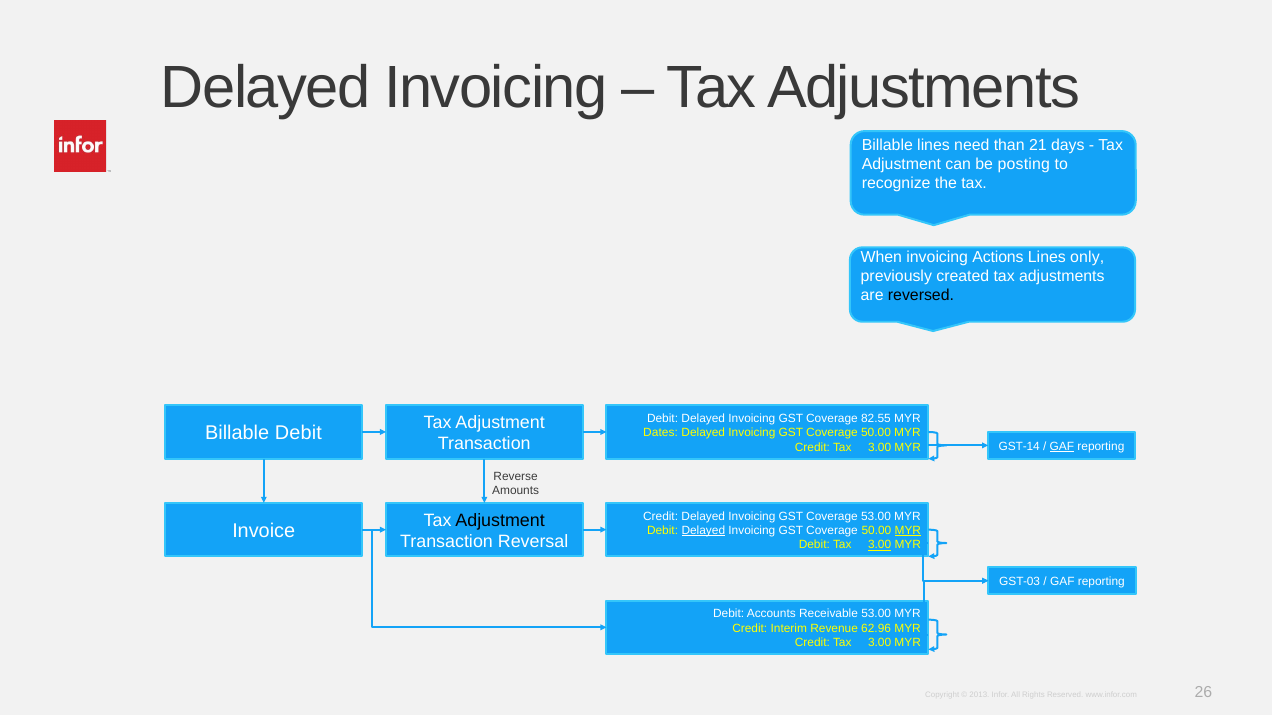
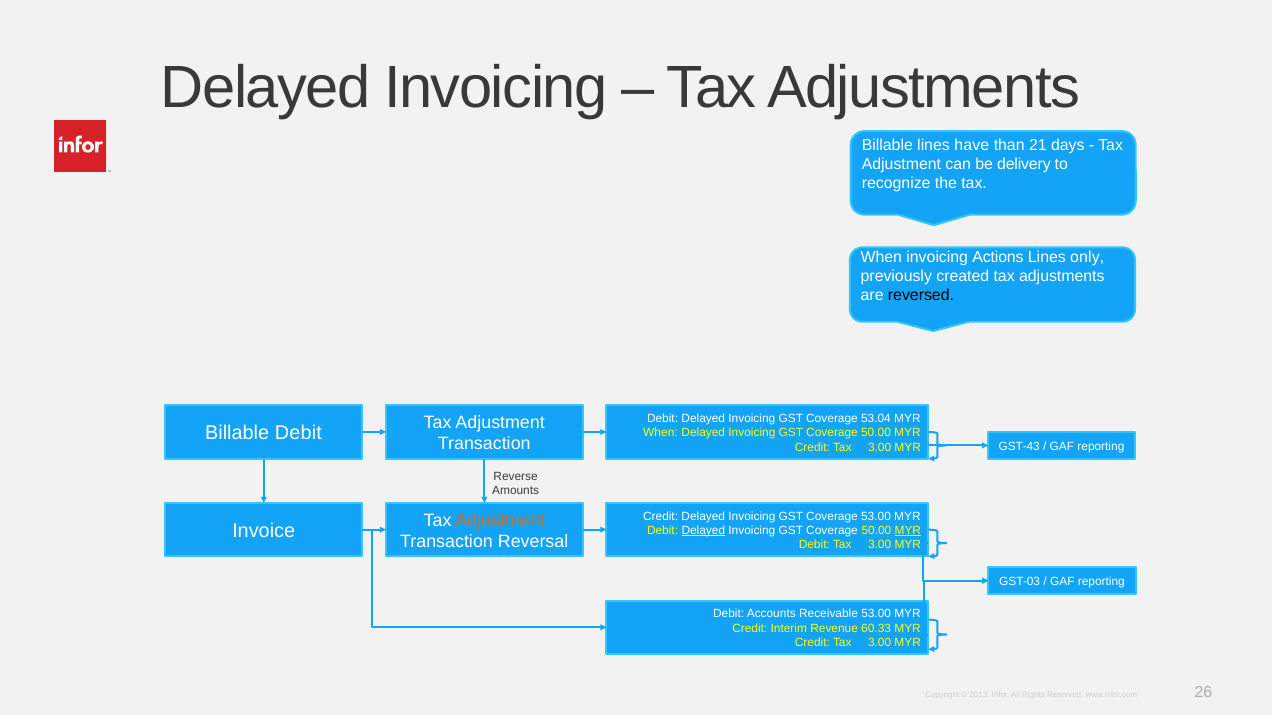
need: need -> have
posting: posting -> delivery
82.55: 82.55 -> 53.04
Dates at (661, 433): Dates -> When
GST-14: GST-14 -> GST-43
GAF at (1062, 446) underline: present -> none
Adjustment at (500, 520) colour: black -> orange
3.00 at (880, 545) underline: present -> none
62.96: 62.96 -> 60.33
